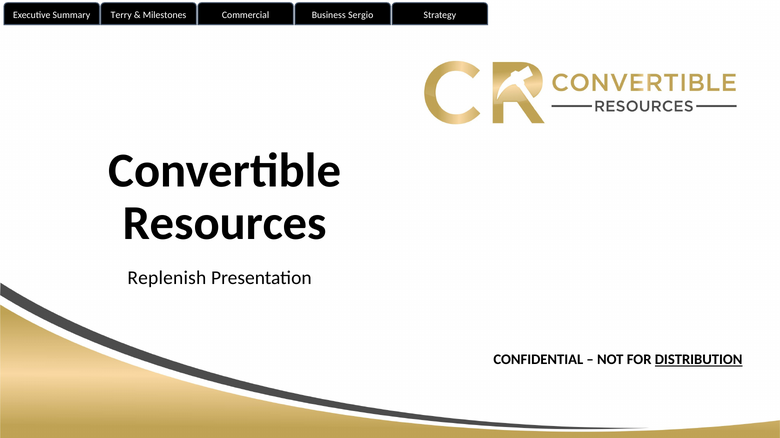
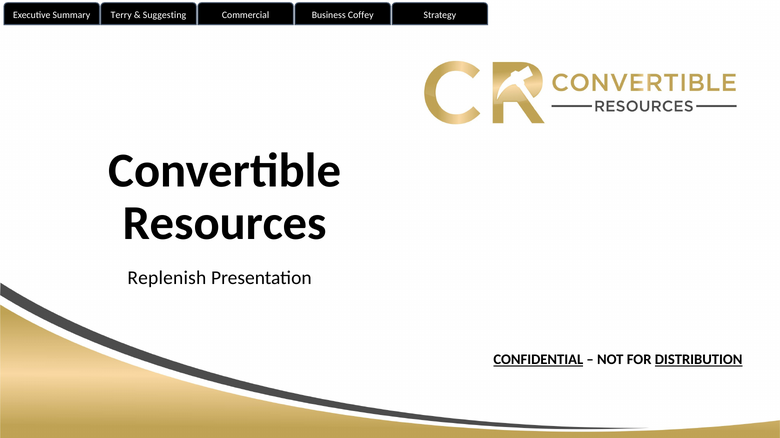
Milestones: Milestones -> Suggesting
Sergio: Sergio -> Coffey
CONFIDENTIAL underline: none -> present
